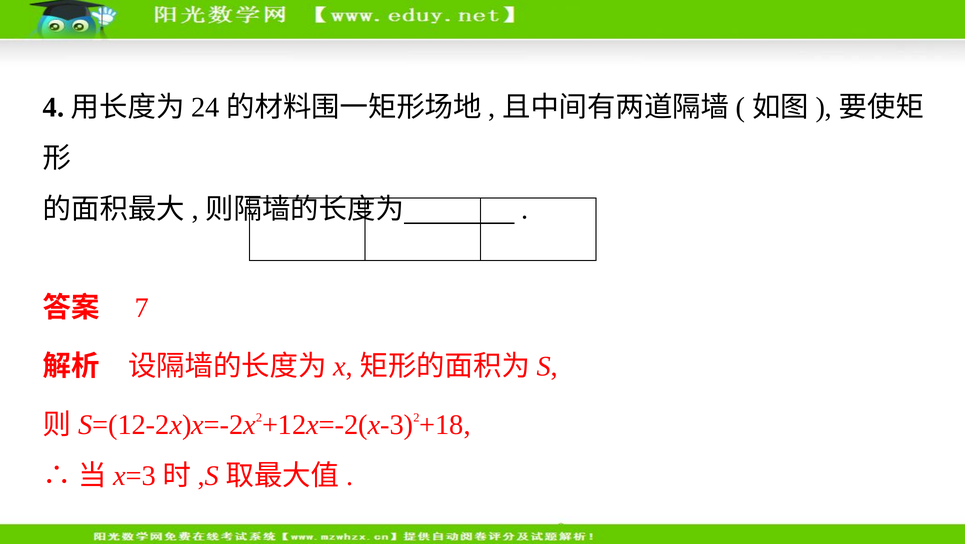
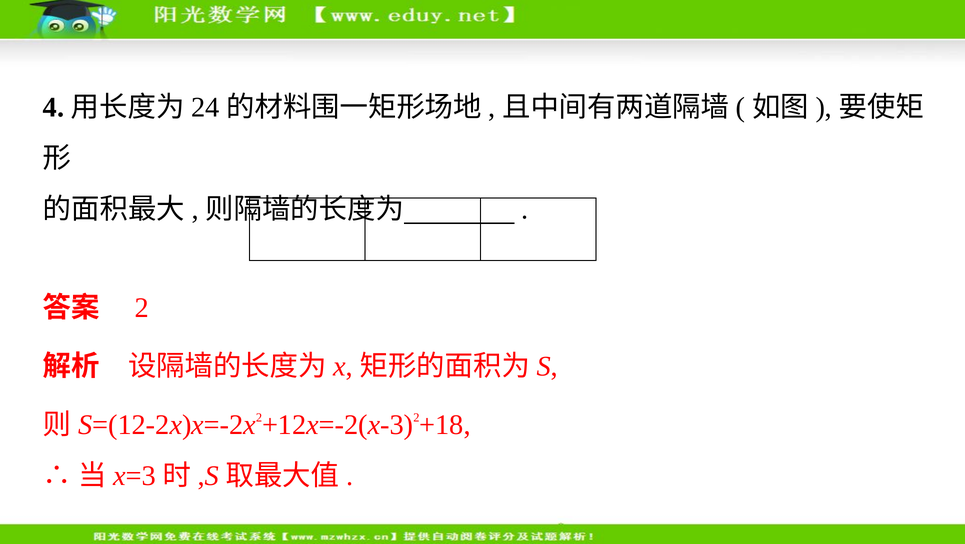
7: 7 -> 2
